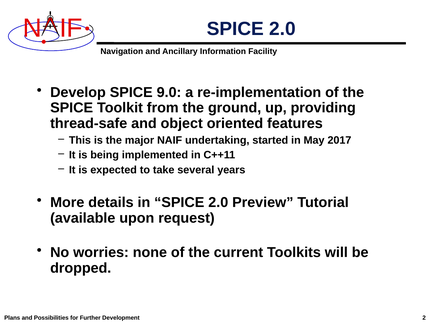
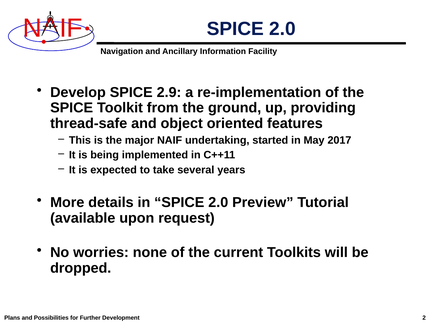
9.0: 9.0 -> 2.9
